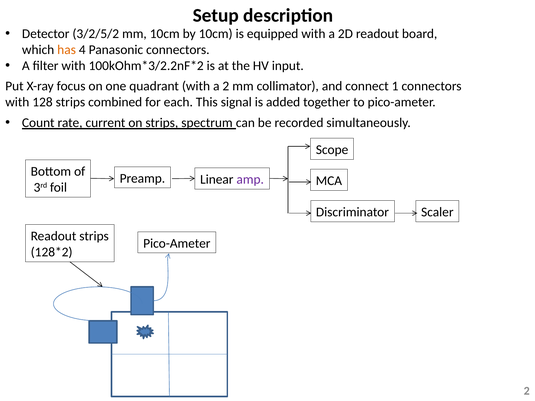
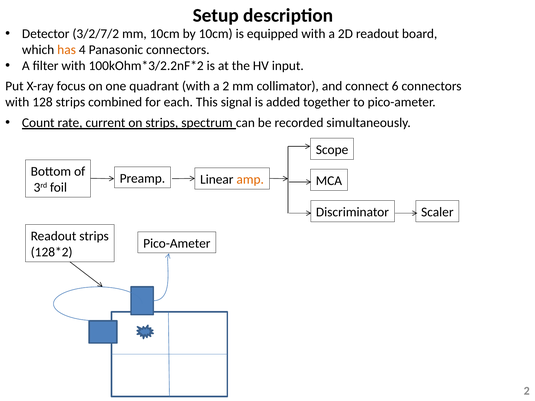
3/2/5/2: 3/2/5/2 -> 3/2/7/2
1: 1 -> 6
amp colour: purple -> orange
